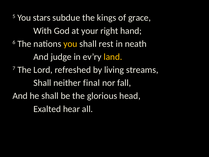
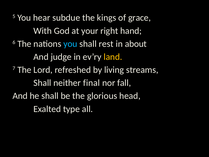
stars: stars -> hear
you at (70, 44) colour: yellow -> light blue
neath: neath -> about
hear: hear -> type
